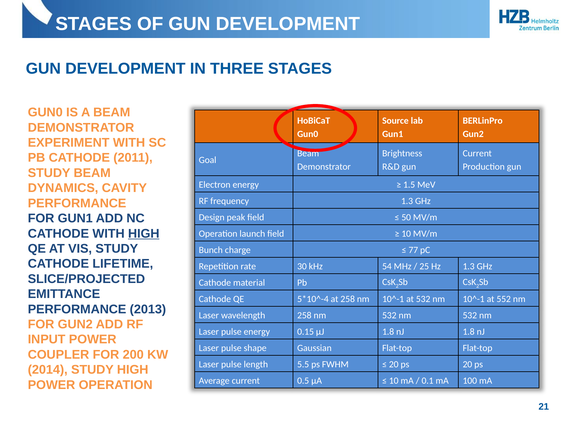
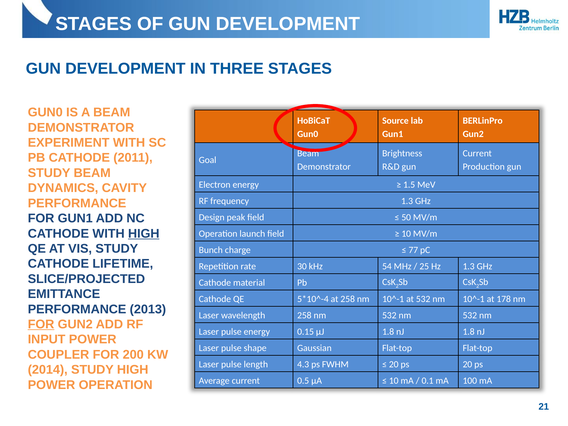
552: 552 -> 178
FOR at (41, 324) underline: none -> present
5.5: 5.5 -> 4.3
